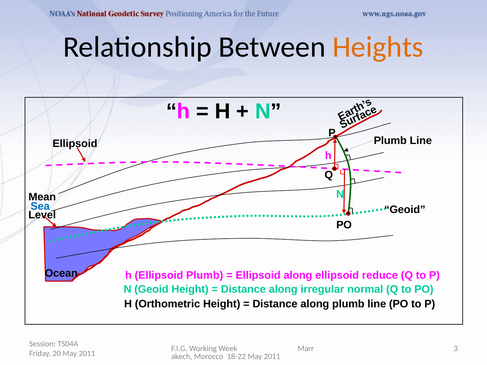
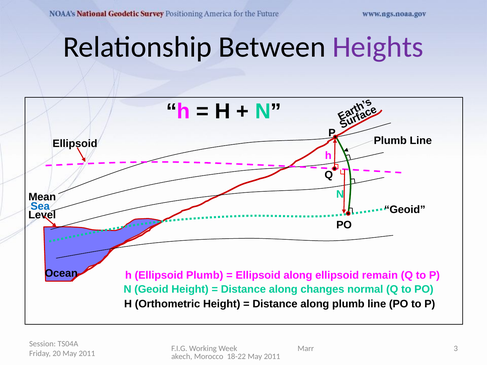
Heights colour: orange -> purple
reduce: reduce -> remain
irregular: irregular -> changes
